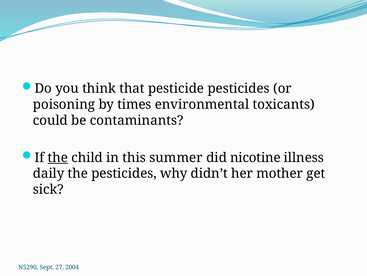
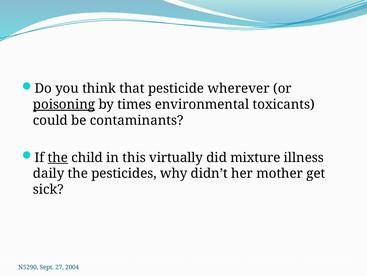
pesticide pesticides: pesticides -> wherever
poisoning underline: none -> present
summer: summer -> virtually
nicotine: nicotine -> mixture
